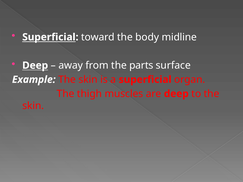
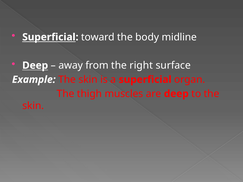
parts: parts -> right
